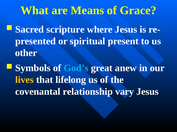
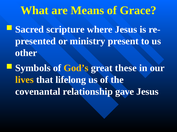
spiritual: spiritual -> ministry
God’s colour: light blue -> yellow
anew: anew -> these
vary: vary -> gave
